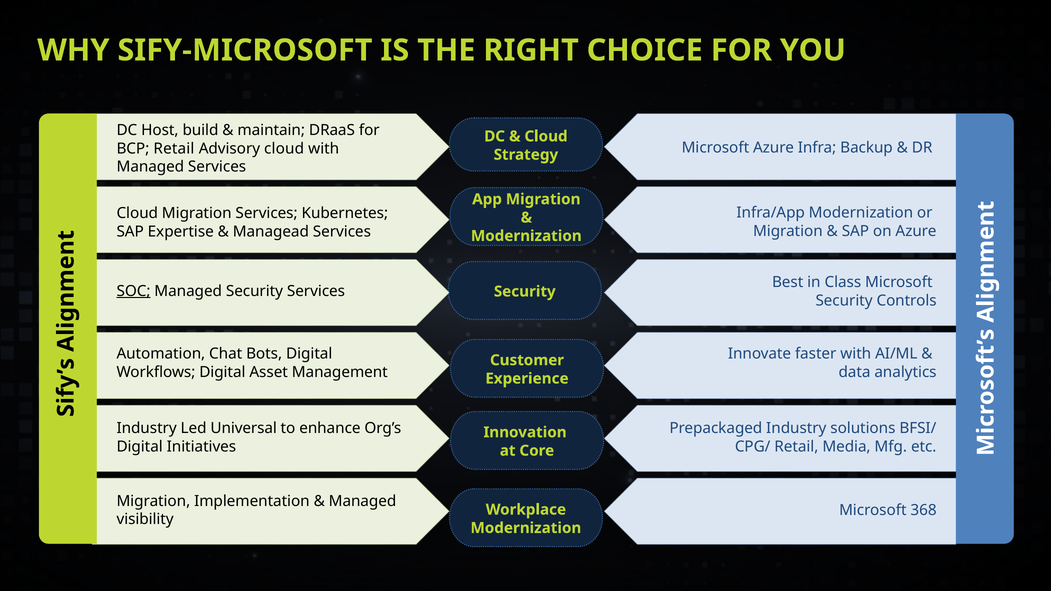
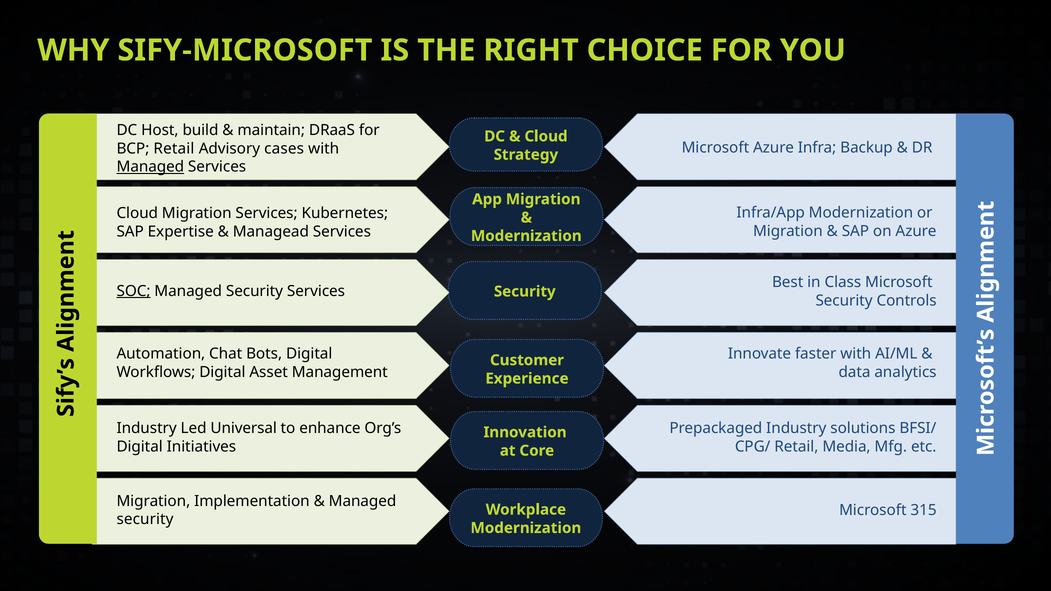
Advisory cloud: cloud -> cases
Managed at (150, 167) underline: none -> present
368: 368 -> 315
visibility at (145, 520): visibility -> security
